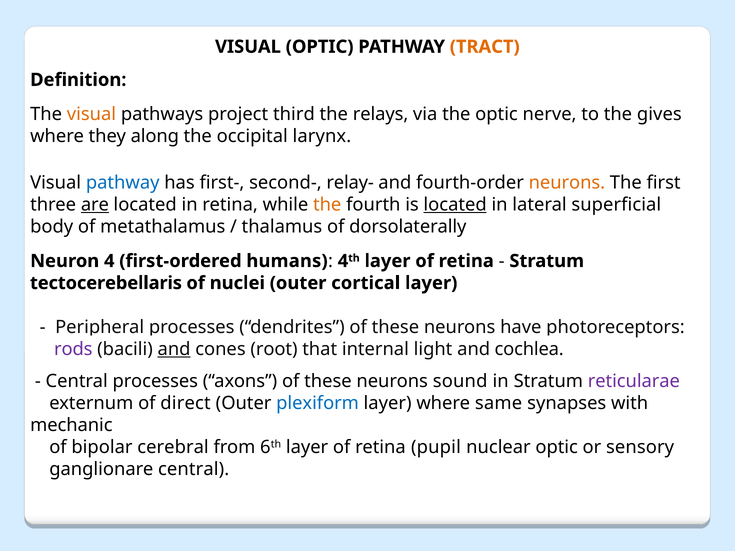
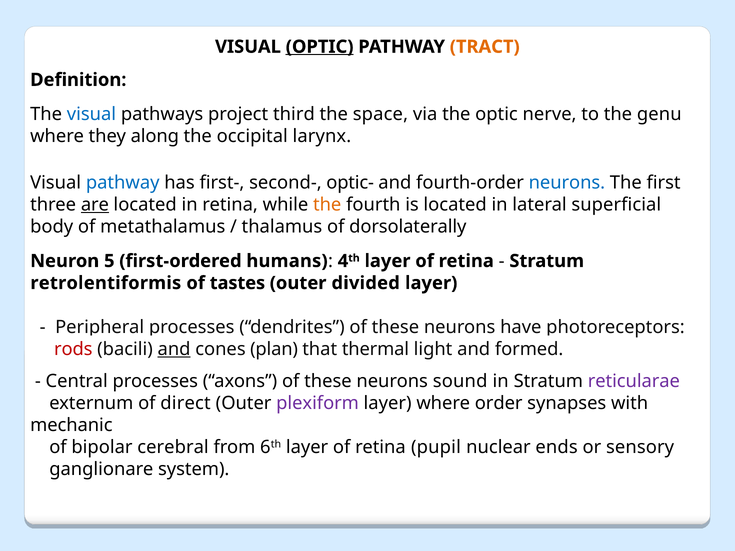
OPTIC at (320, 47) underline: none -> present
visual at (91, 114) colour: orange -> blue
relays: relays -> space
gives: gives -> genu
relay-: relay- -> optic-
neurons at (567, 183) colour: orange -> blue
located at (455, 205) underline: present -> none
4: 4 -> 5
tectocerebellaris: tectocerebellaris -> retrolentiformis
nuclei: nuclei -> tastes
cortical: cortical -> divided
rods colour: purple -> red
root: root -> plan
internal: internal -> thermal
cochlea: cochlea -> formed
plexiform colour: blue -> purple
same: same -> order
nuclear optic: optic -> ends
ganglionare central: central -> system
